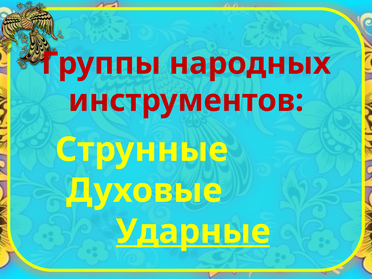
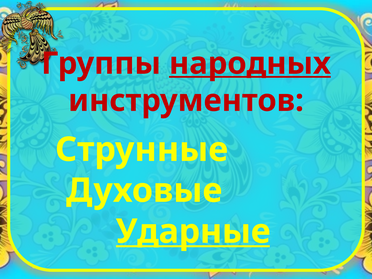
народных underline: none -> present
